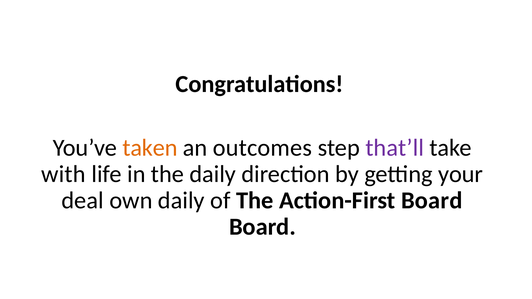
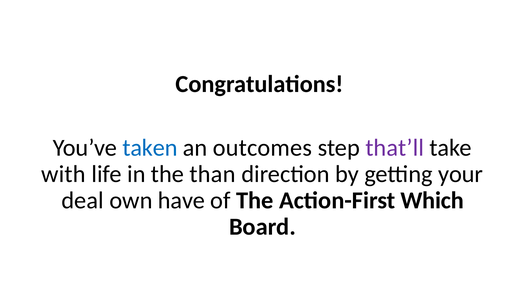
taken colour: orange -> blue
the daily: daily -> than
own daily: daily -> have
Action-First Board: Board -> Which
